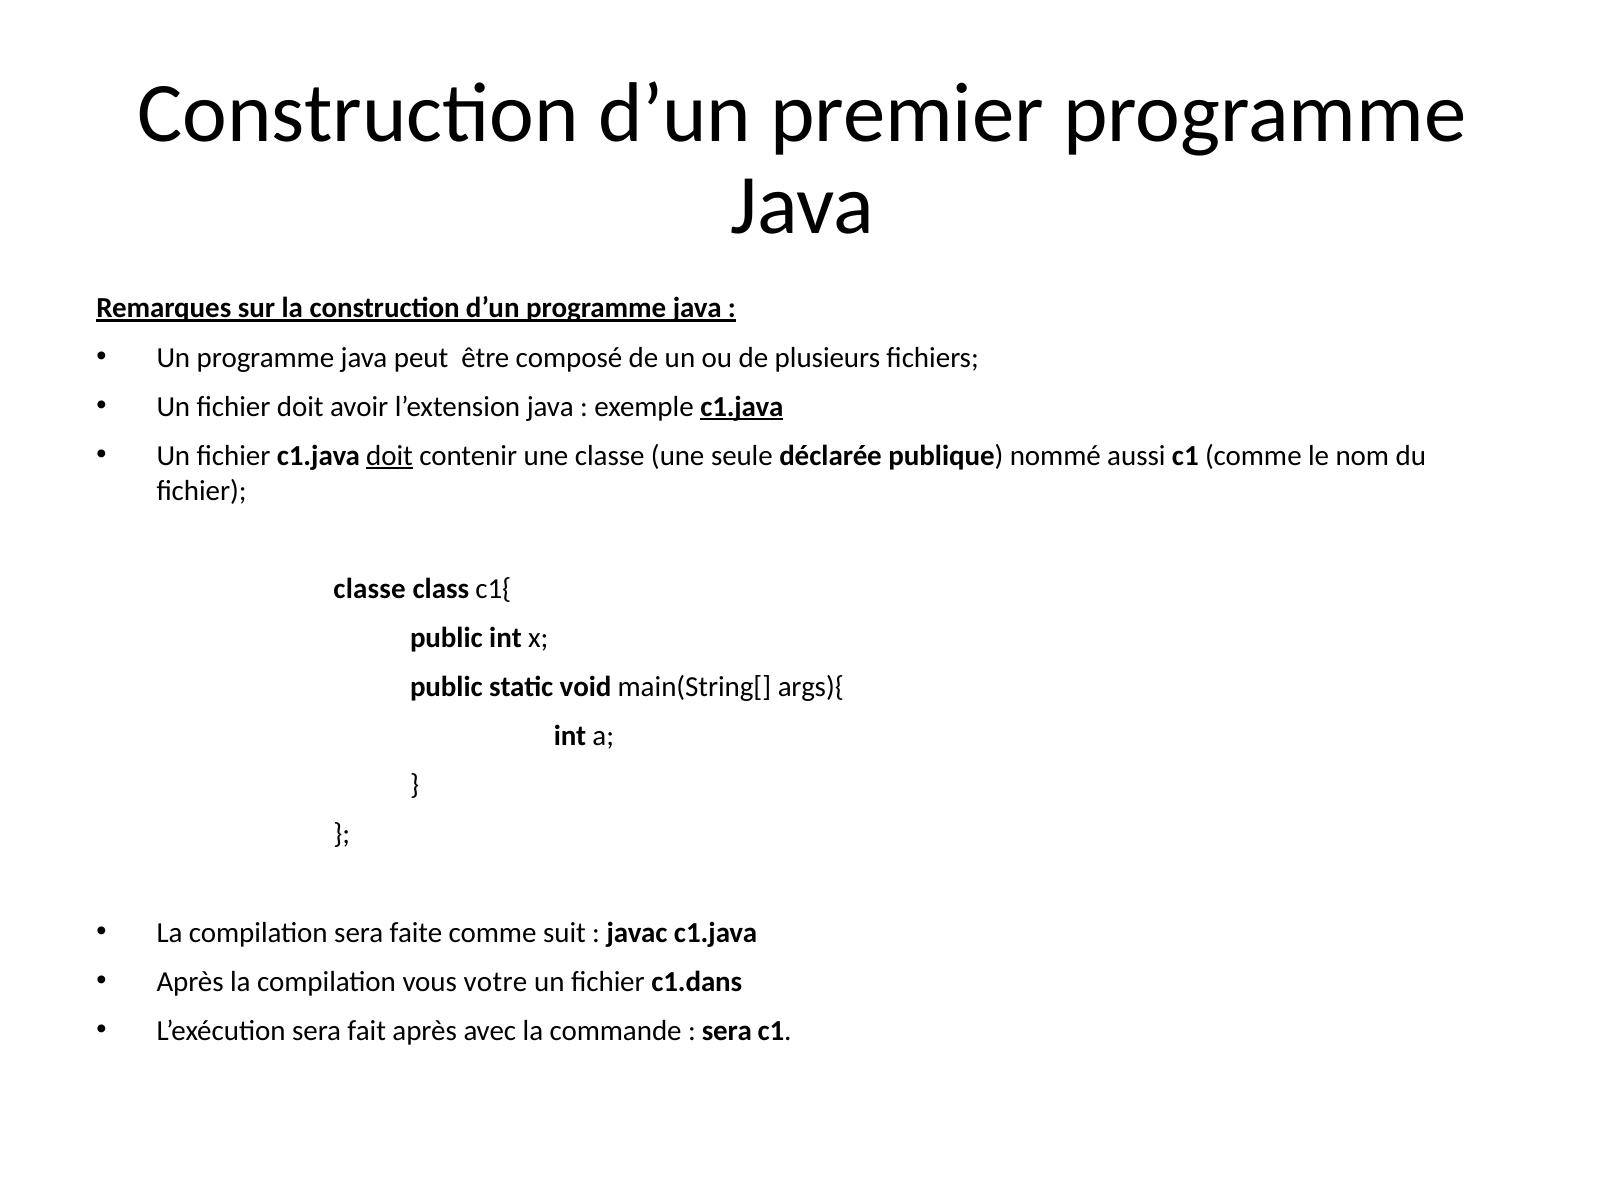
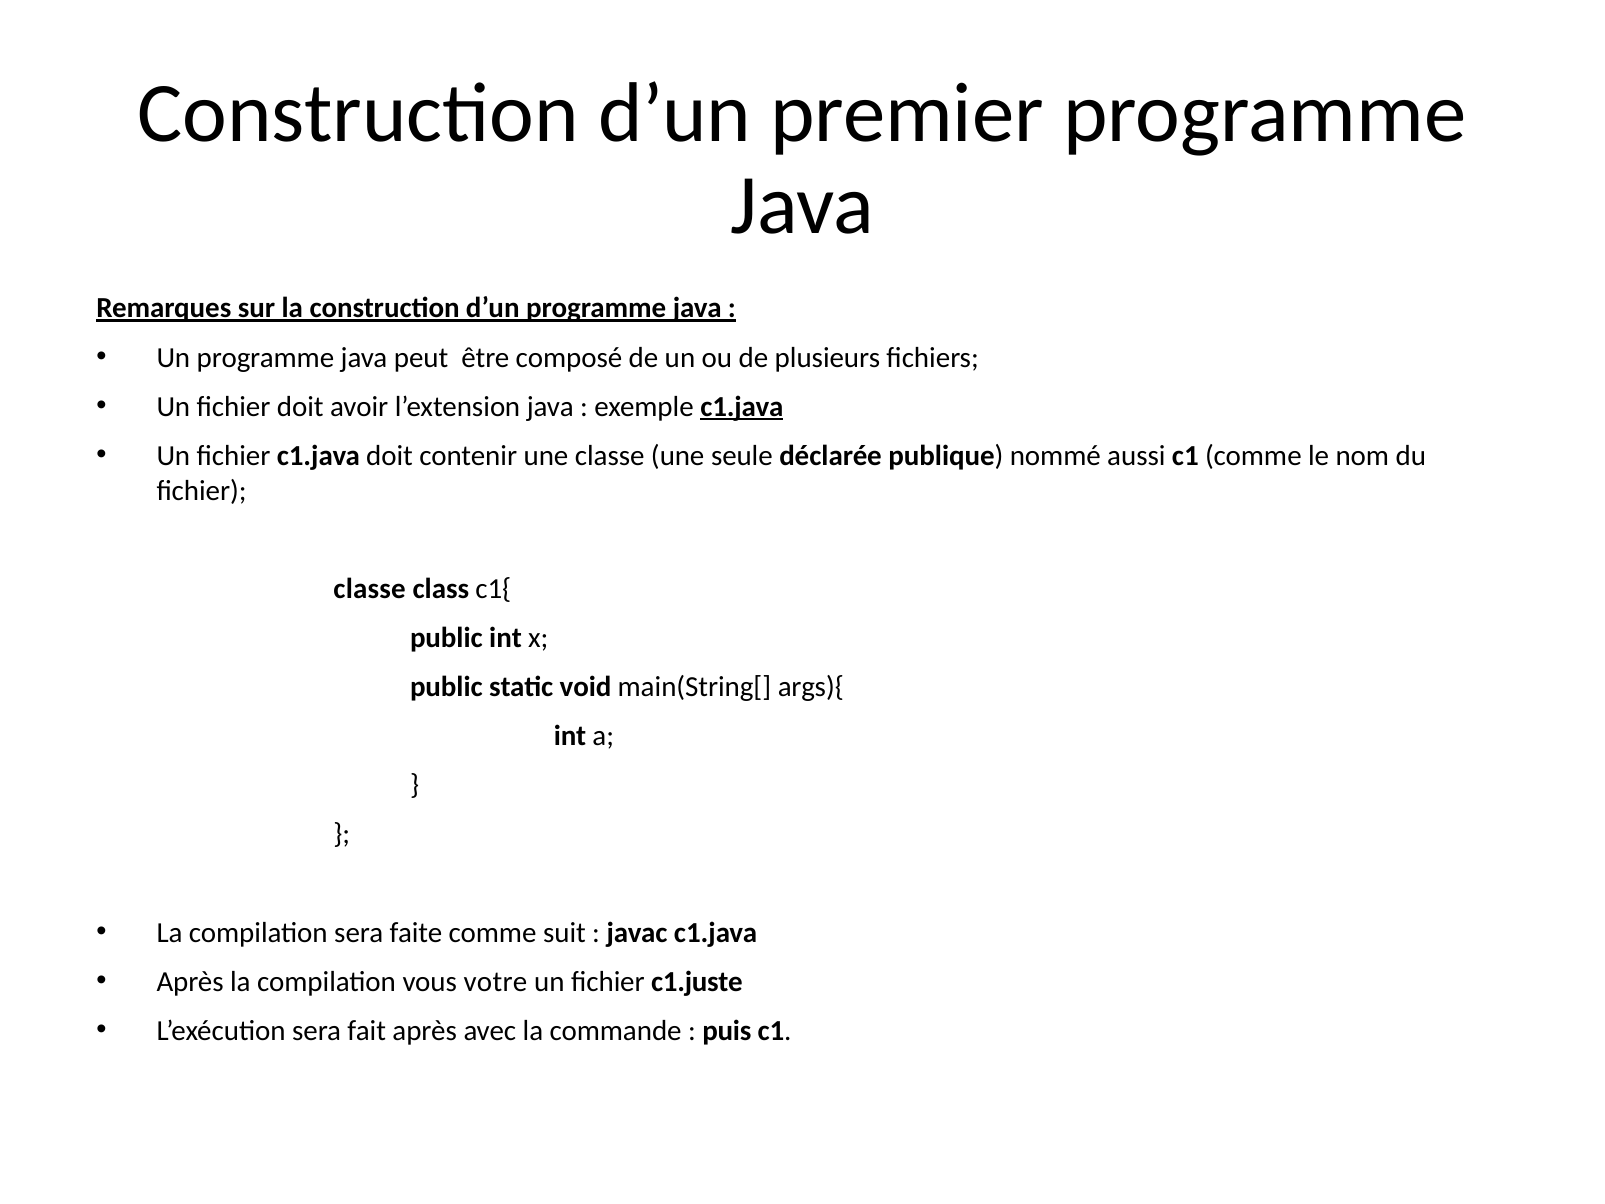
doit at (390, 456) underline: present -> none
c1.dans: c1.dans -> c1.juste
sera at (727, 1031): sera -> puis
